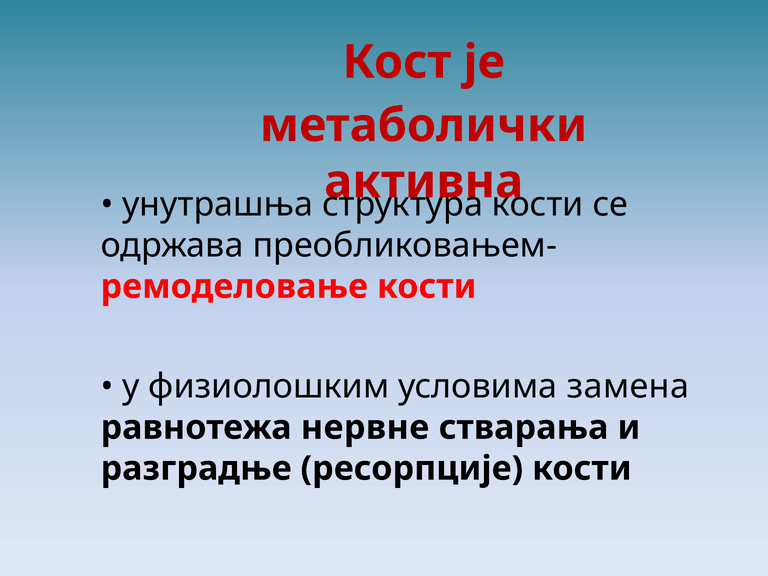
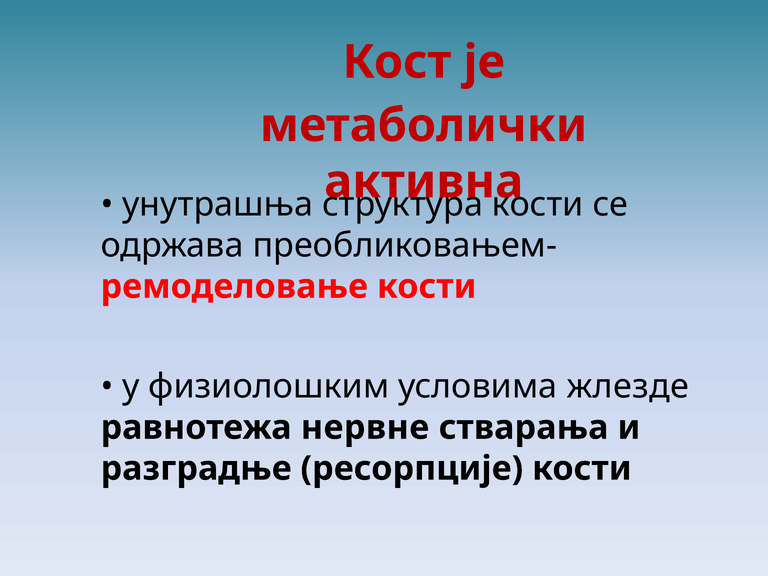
замена: замена -> жлезде
